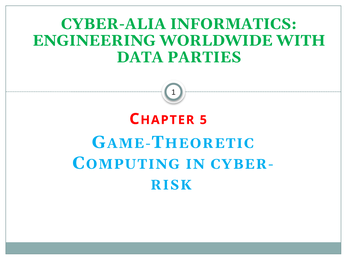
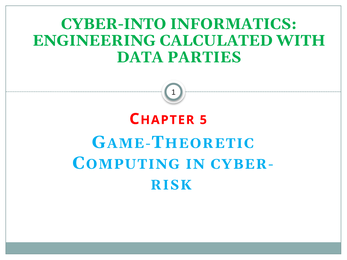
CYBER-ALIA: CYBER-ALIA -> CYBER-INTO
WORLDWIDE: WORLDWIDE -> CALCULATED
